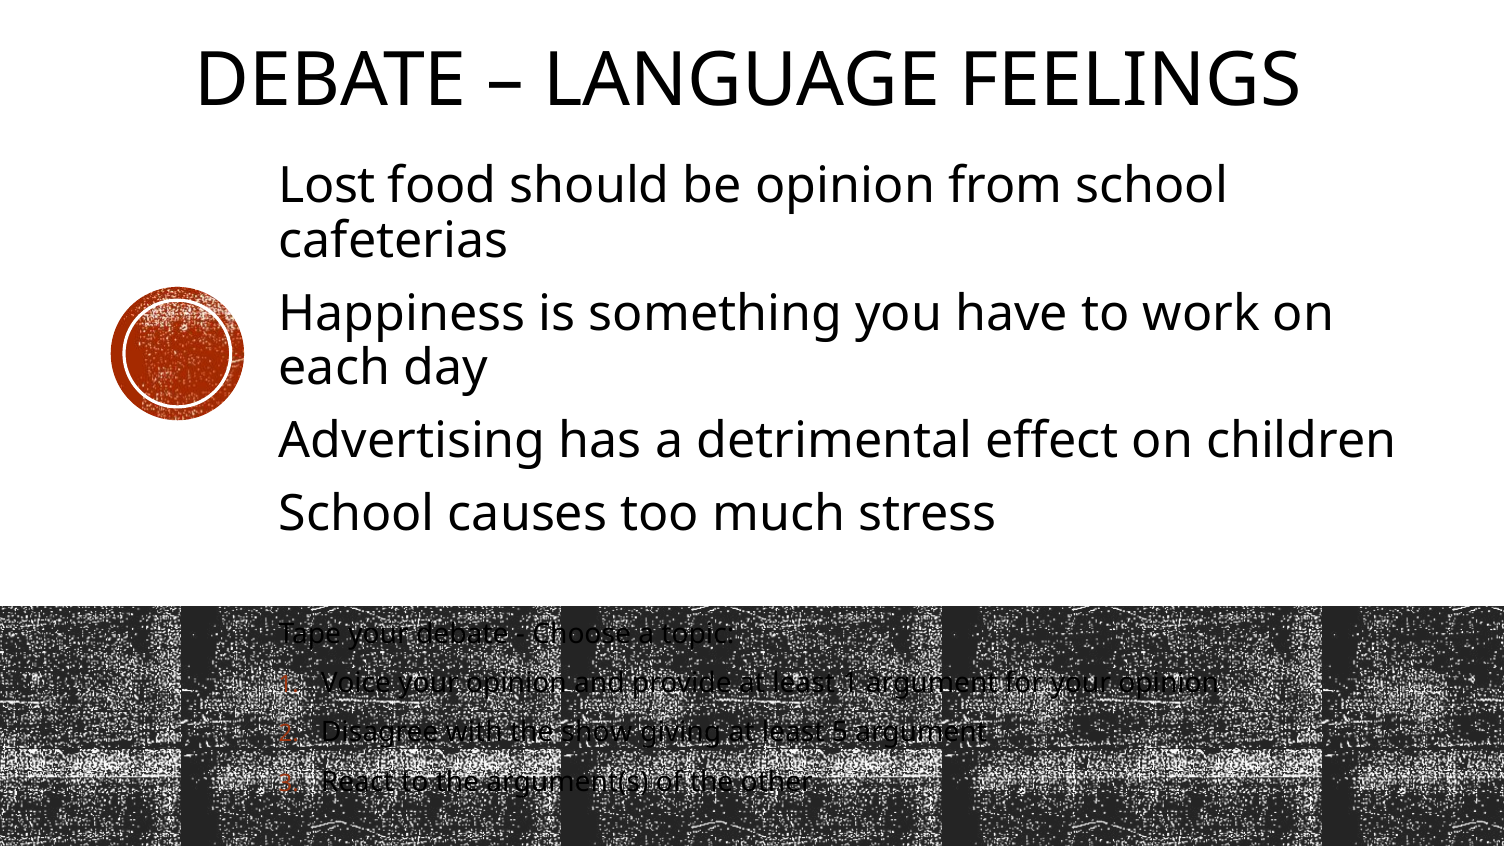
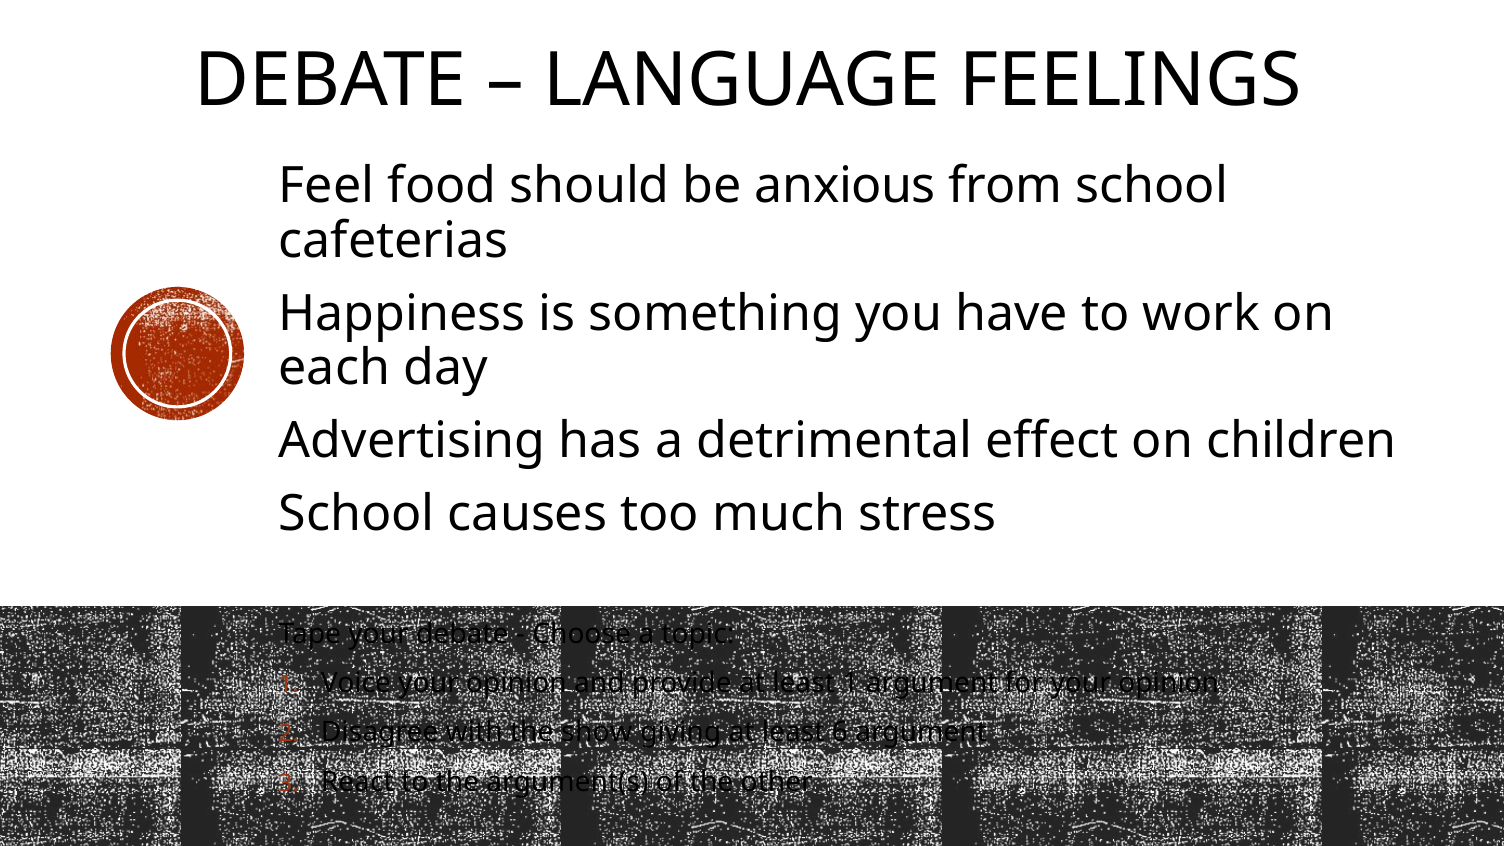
Lost: Lost -> Feel
be opinion: opinion -> anxious
5: 5 -> 6
